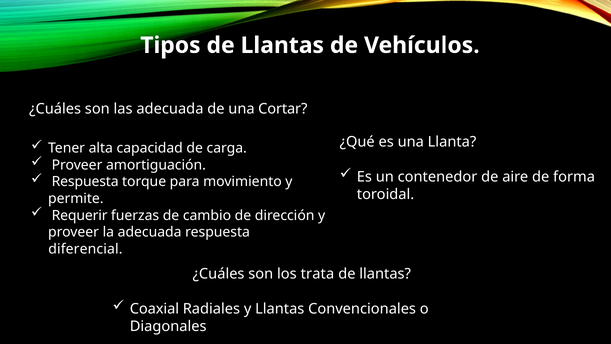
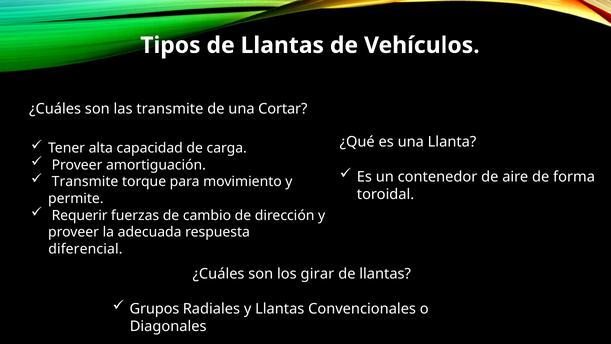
las adecuada: adecuada -> transmite
Respuesta at (85, 182): Respuesta -> Transmite
trata: trata -> girar
Coaxial: Coaxial -> Grupos
